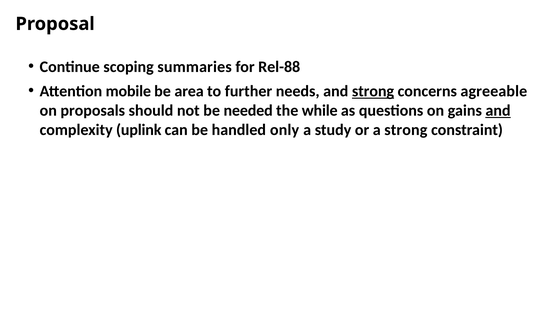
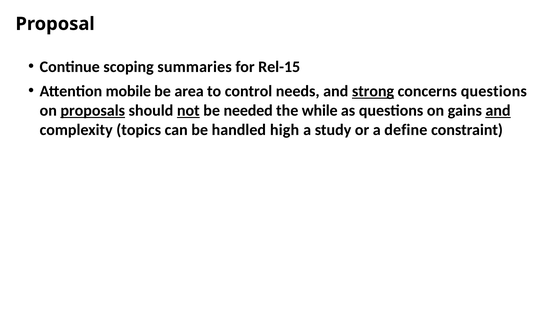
Rel-88: Rel-88 -> Rel-15
further: further -> control
concerns agreeable: agreeable -> questions
proposals underline: none -> present
not underline: none -> present
uplink: uplink -> topics
only: only -> high
a strong: strong -> define
